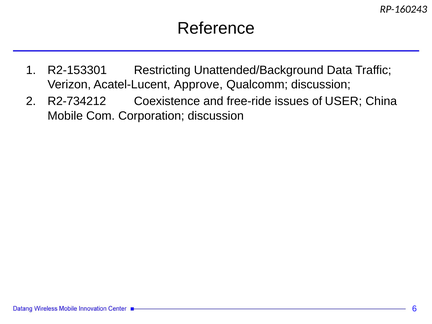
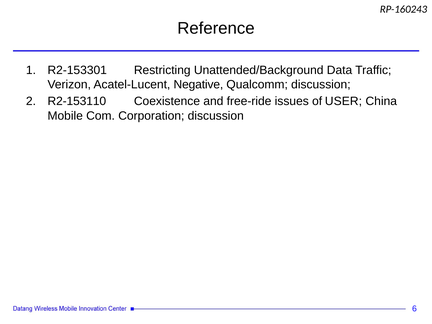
Approve: Approve -> Negative
R2-734212: R2-734212 -> R2-153110
